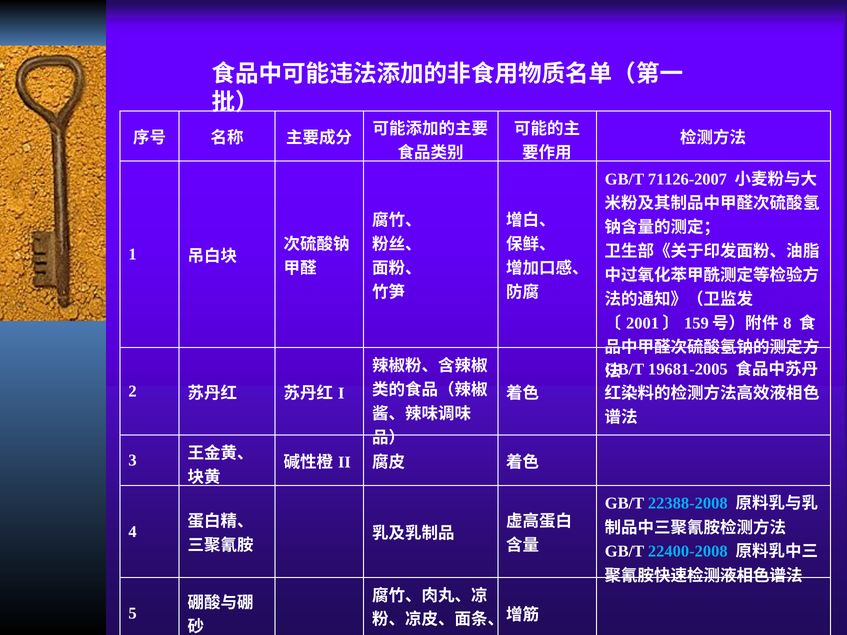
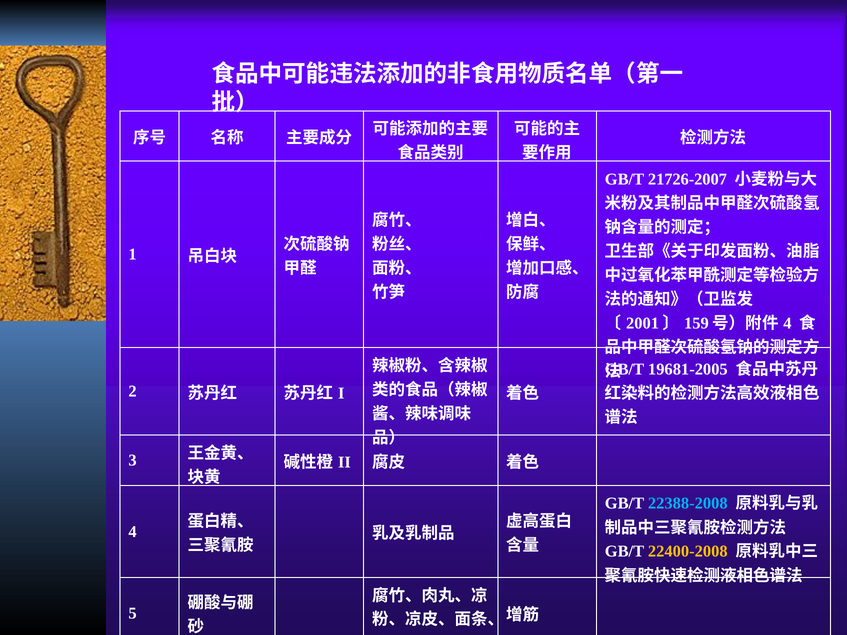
71126-2007: 71126-2007 -> 21726-2007
8 at (787, 323): 8 -> 4
22400-2008 colour: light blue -> yellow
